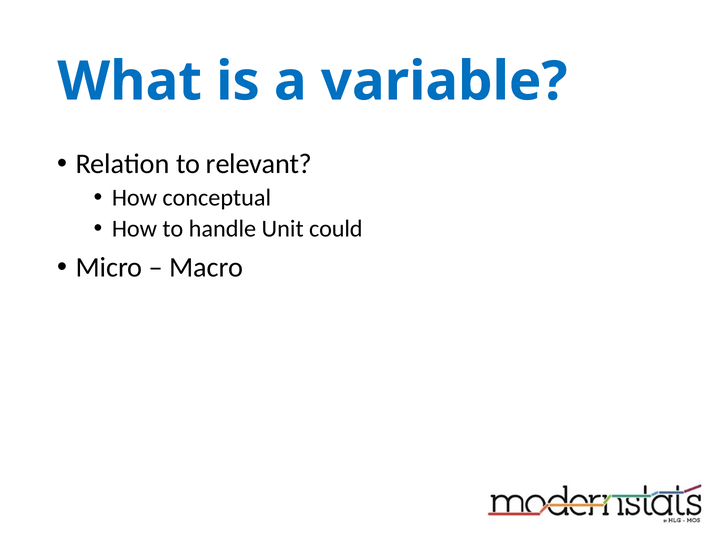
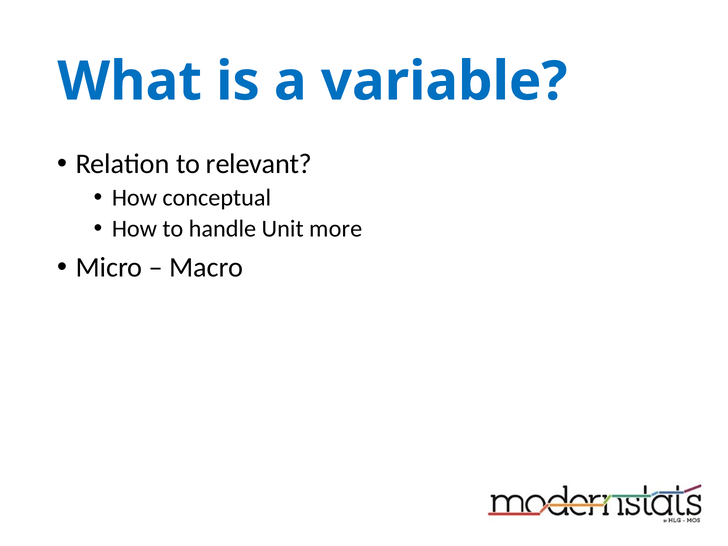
could: could -> more
